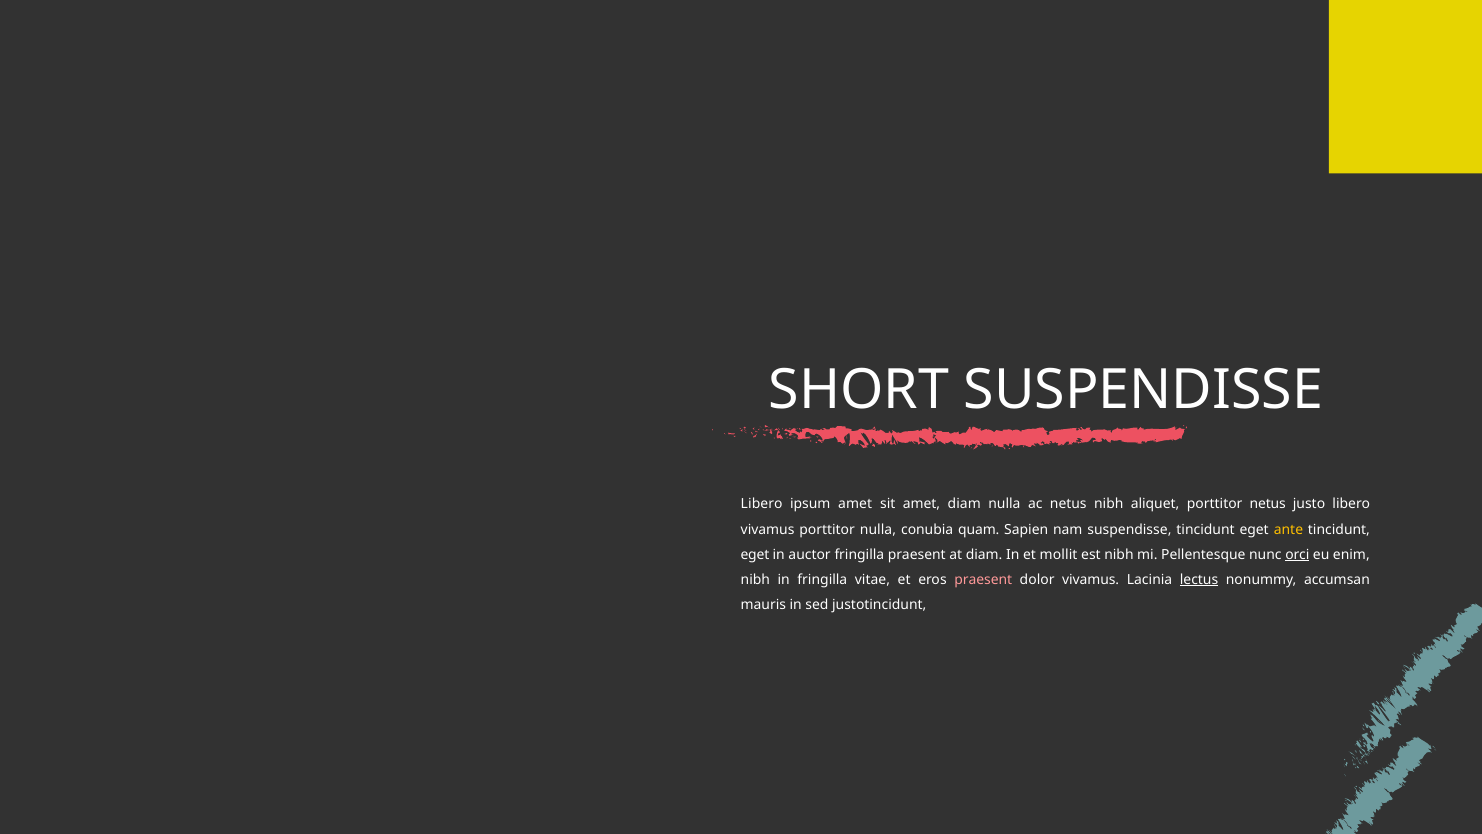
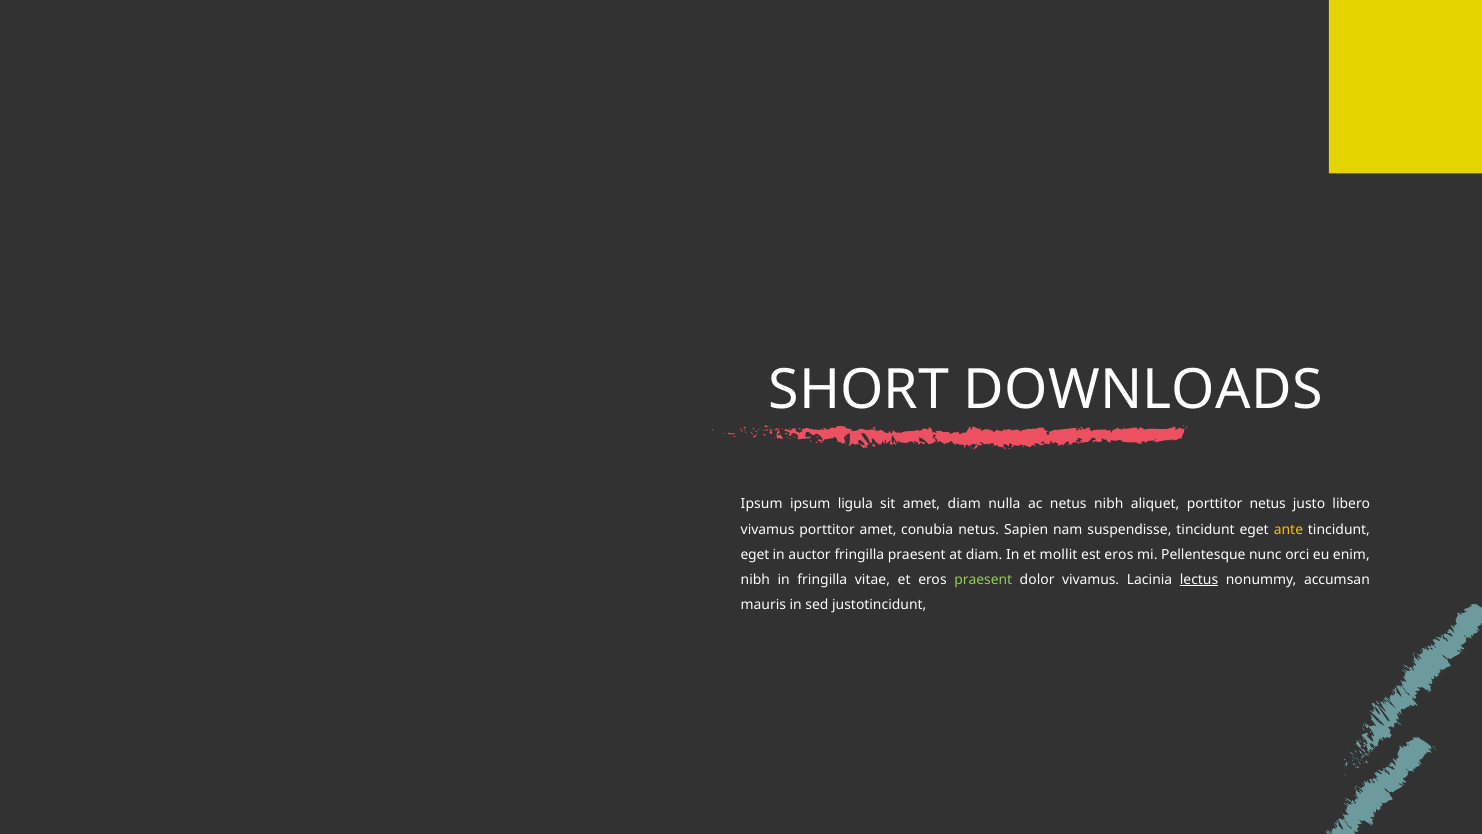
SUSPENDISSE at (1143, 390): SUSPENDISSE -> DOWNLOADS
Libero at (762, 504): Libero -> Ipsum
ipsum amet: amet -> ligula
porttitor nulla: nulla -> amet
conubia quam: quam -> netus
est nibh: nibh -> eros
orci underline: present -> none
praesent at (983, 579) colour: pink -> light green
